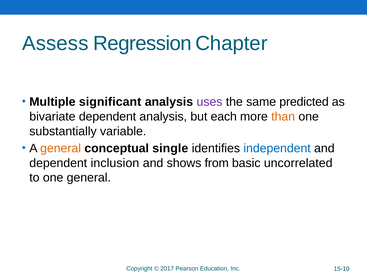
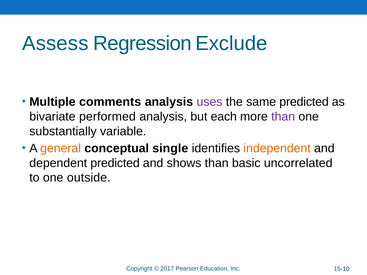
Chapter: Chapter -> Exclude
significant: significant -> comments
bivariate dependent: dependent -> performed
than at (283, 117) colour: orange -> purple
independent colour: blue -> orange
dependent inclusion: inclusion -> predicted
shows from: from -> than
one general: general -> outside
